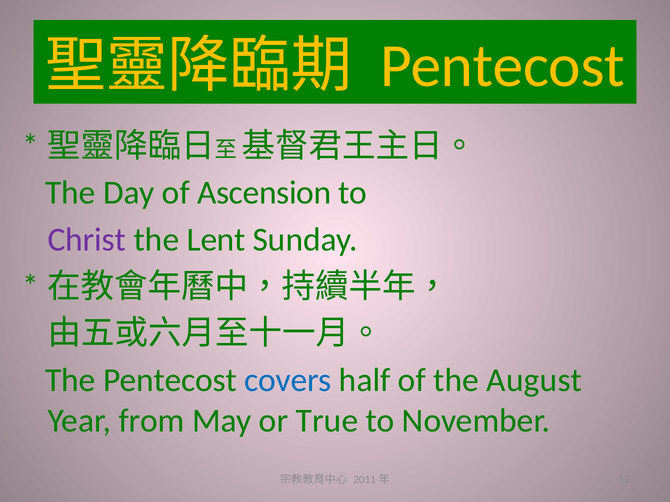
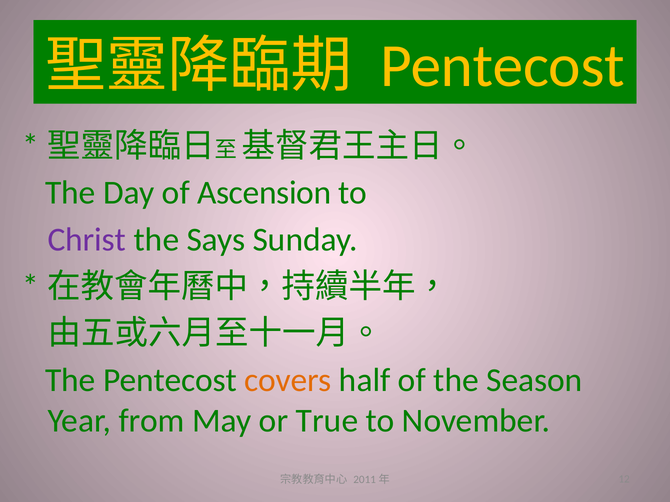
Lent: Lent -> Says
covers colour: blue -> orange
August: August -> Season
